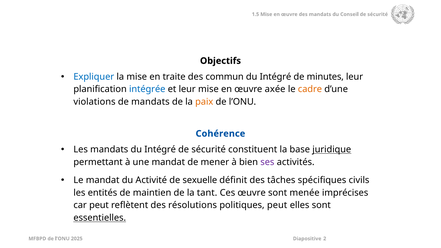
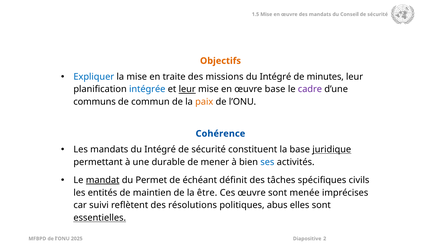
Objectifs colour: black -> orange
commun: commun -> missions
leur at (187, 89) underline: none -> present
œuvre axée: axée -> base
cadre colour: orange -> purple
violations: violations -> communs
de mandats: mandats -> commun
une mandat: mandat -> durable
ses colour: purple -> blue
mandat at (103, 180) underline: none -> present
Activité: Activité -> Permet
sexuelle: sexuelle -> échéant
tant: tant -> être
car peut: peut -> suivi
politiques peut: peut -> abus
